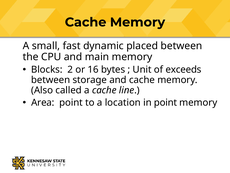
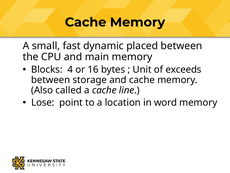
2: 2 -> 4
Area: Area -> Lose
in point: point -> word
